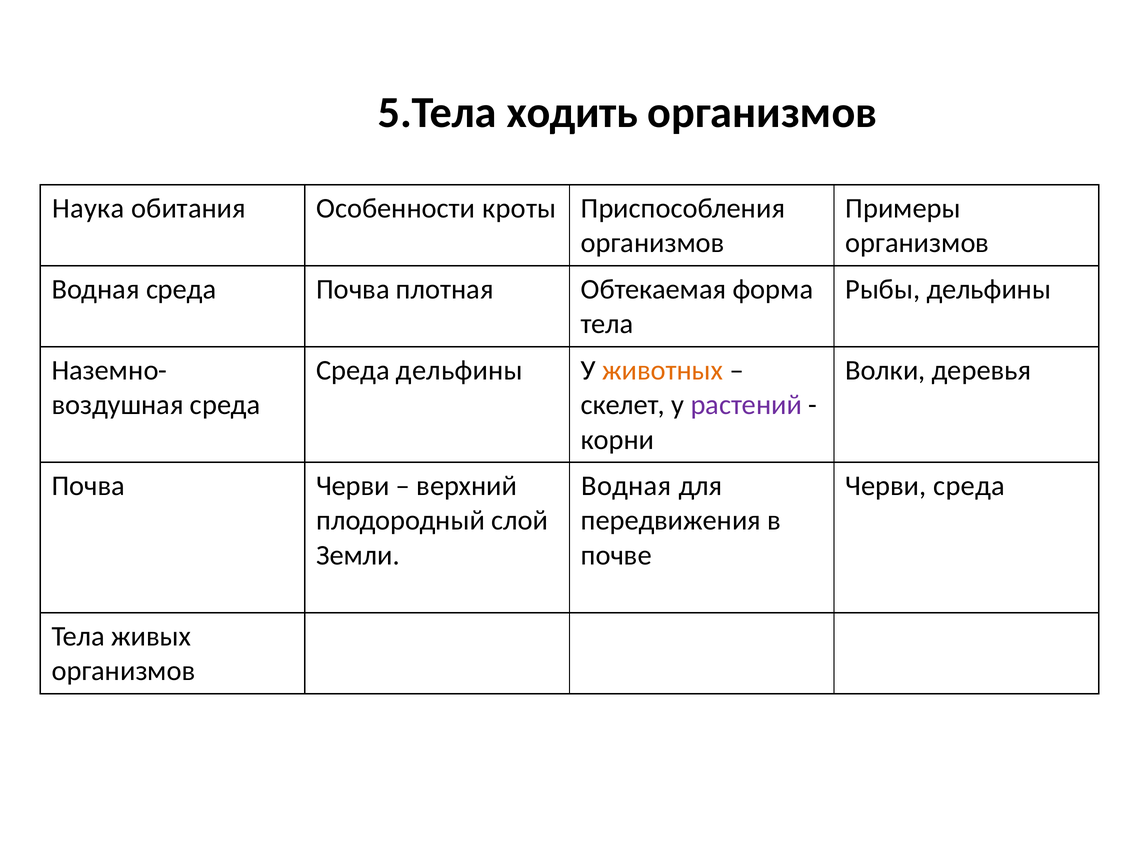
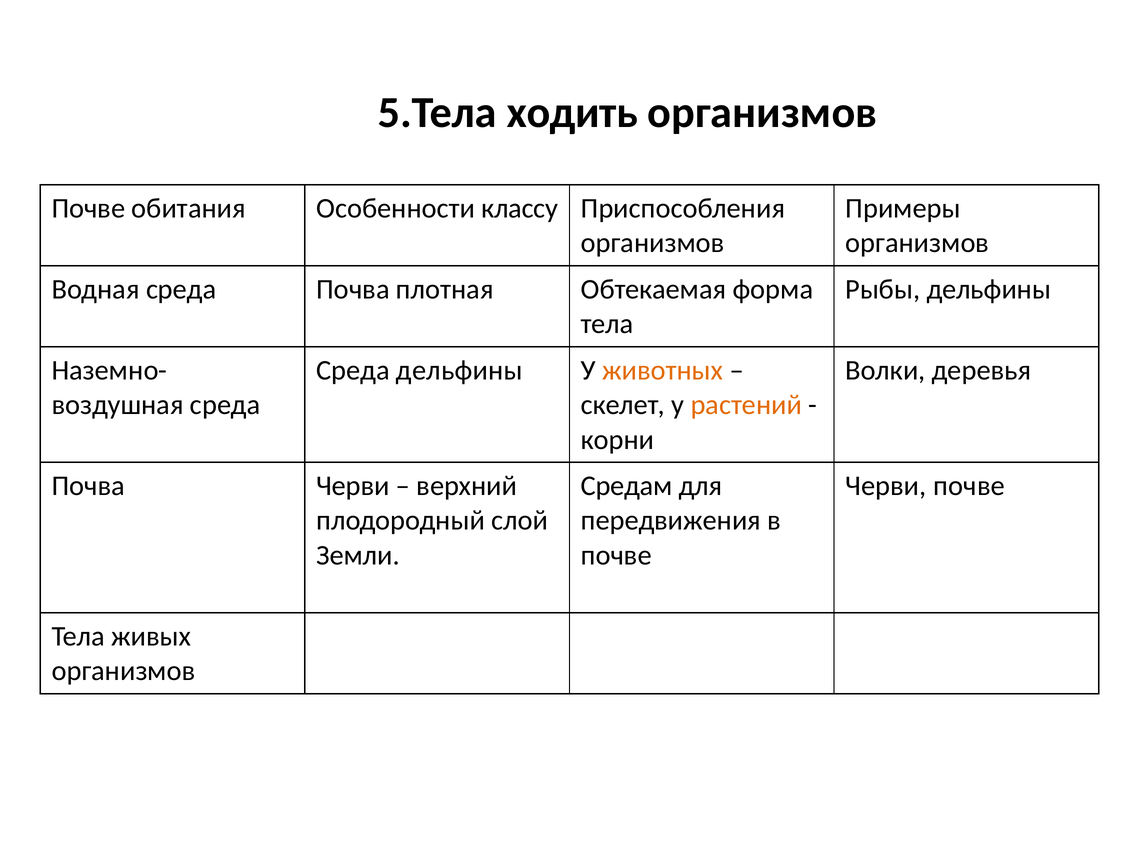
Наука at (88, 208): Наука -> Почве
кроты: кроты -> классу
растений colour: purple -> orange
Водная at (626, 486): Водная -> Средам
Черви среда: среда -> почве
